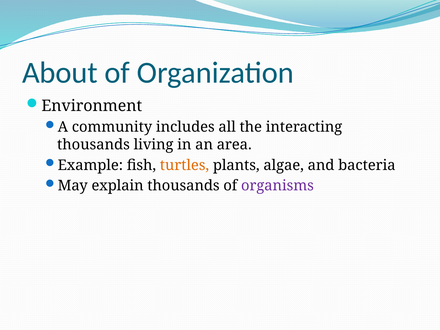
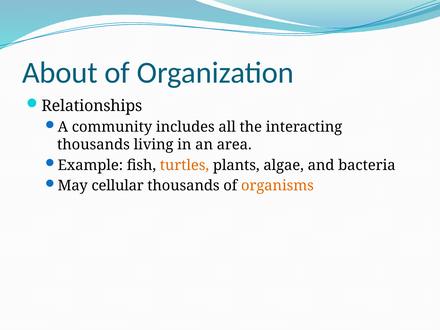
Environment: Environment -> Relationships
explain: explain -> cellular
organisms colour: purple -> orange
